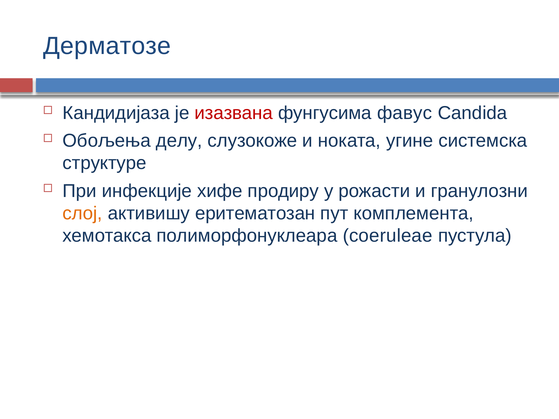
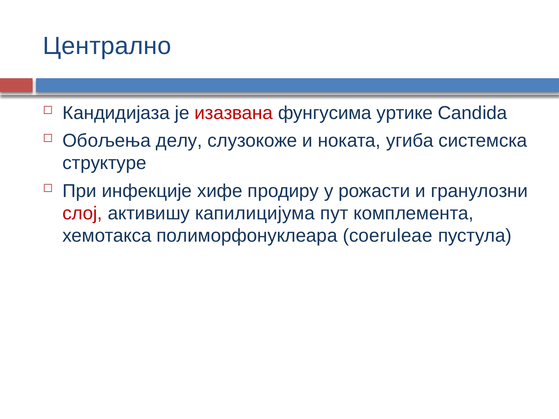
Дерматозе: Дерматозе -> Централно
фавус: фавус -> уртике
угине: угине -> угиба
слој colour: orange -> red
еритематозан: еритематозан -> капилицијума
